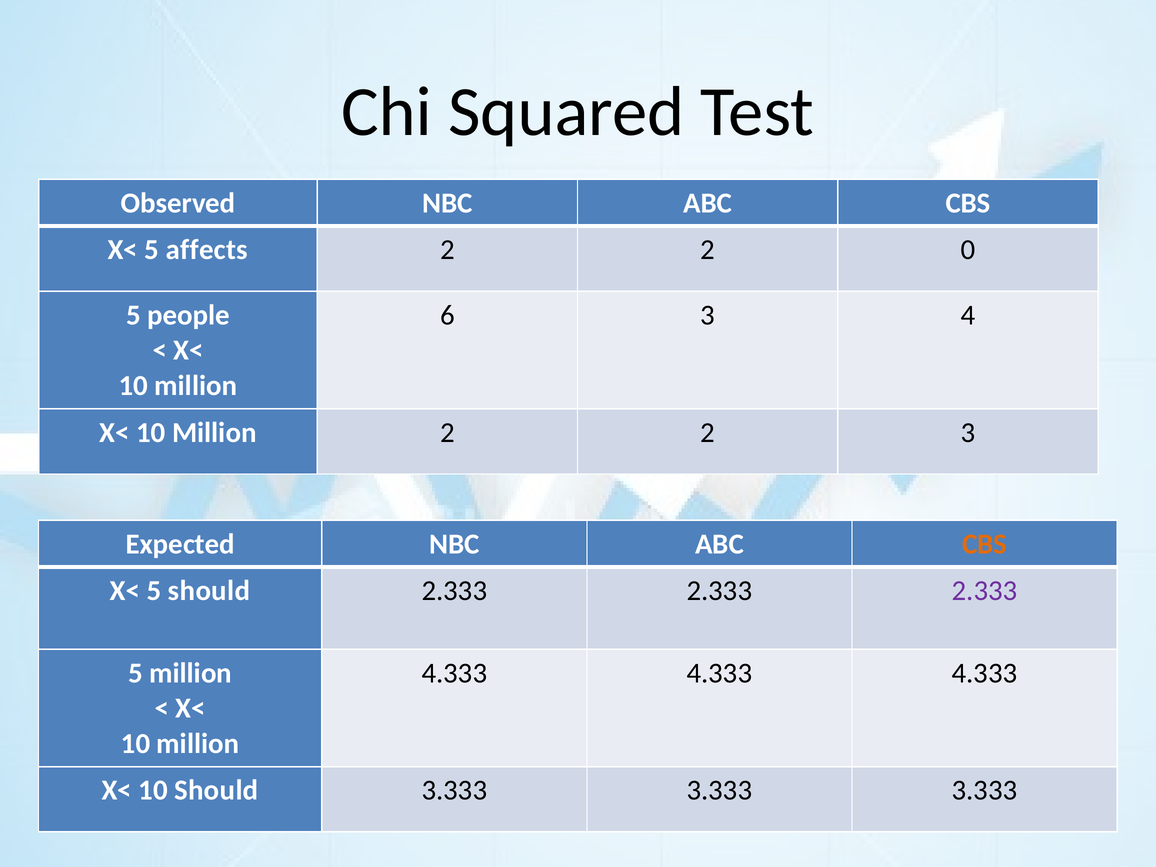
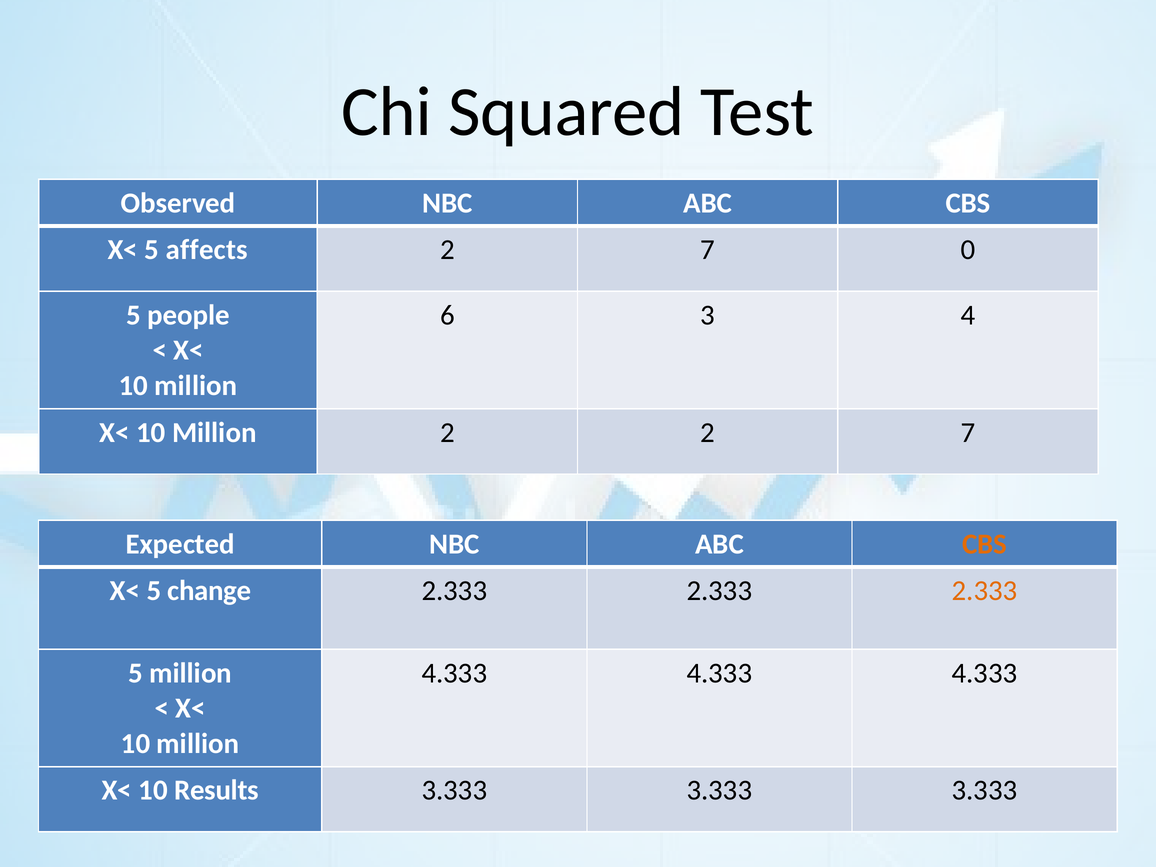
2 at (708, 250): 2 -> 7
2 2 3: 3 -> 7
5 should: should -> change
2.333 at (985, 591) colour: purple -> orange
10 Should: Should -> Results
